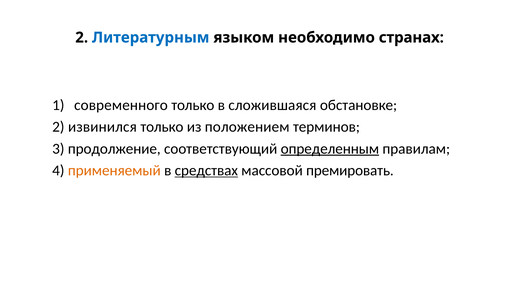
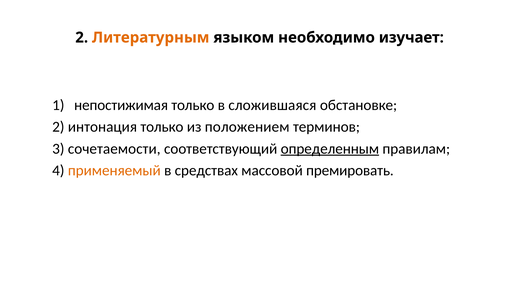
Литературным colour: blue -> orange
странах: странах -> изучает
современного: современного -> непостижимая
извинился: извинился -> интонация
продолжение: продолжение -> сочетаемости
средствах underline: present -> none
